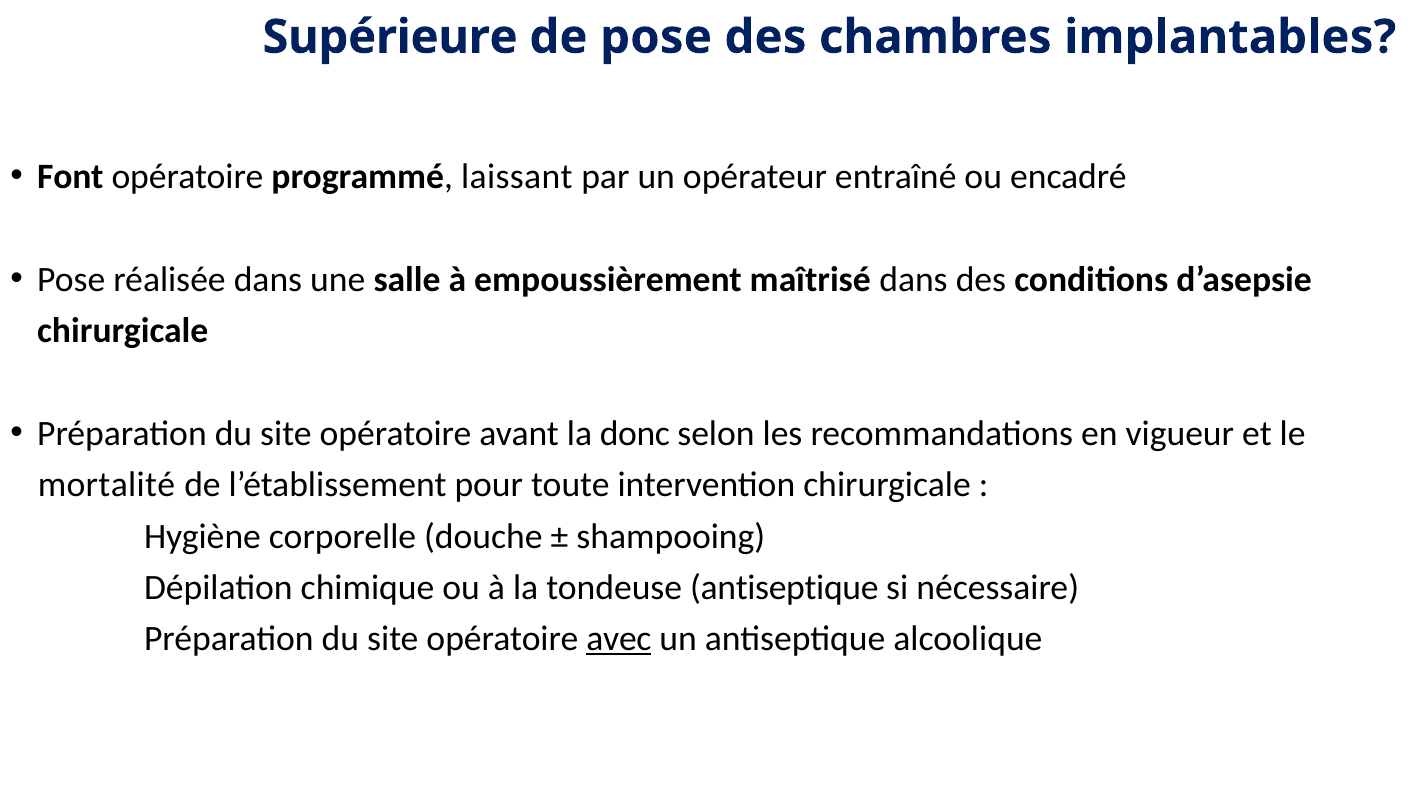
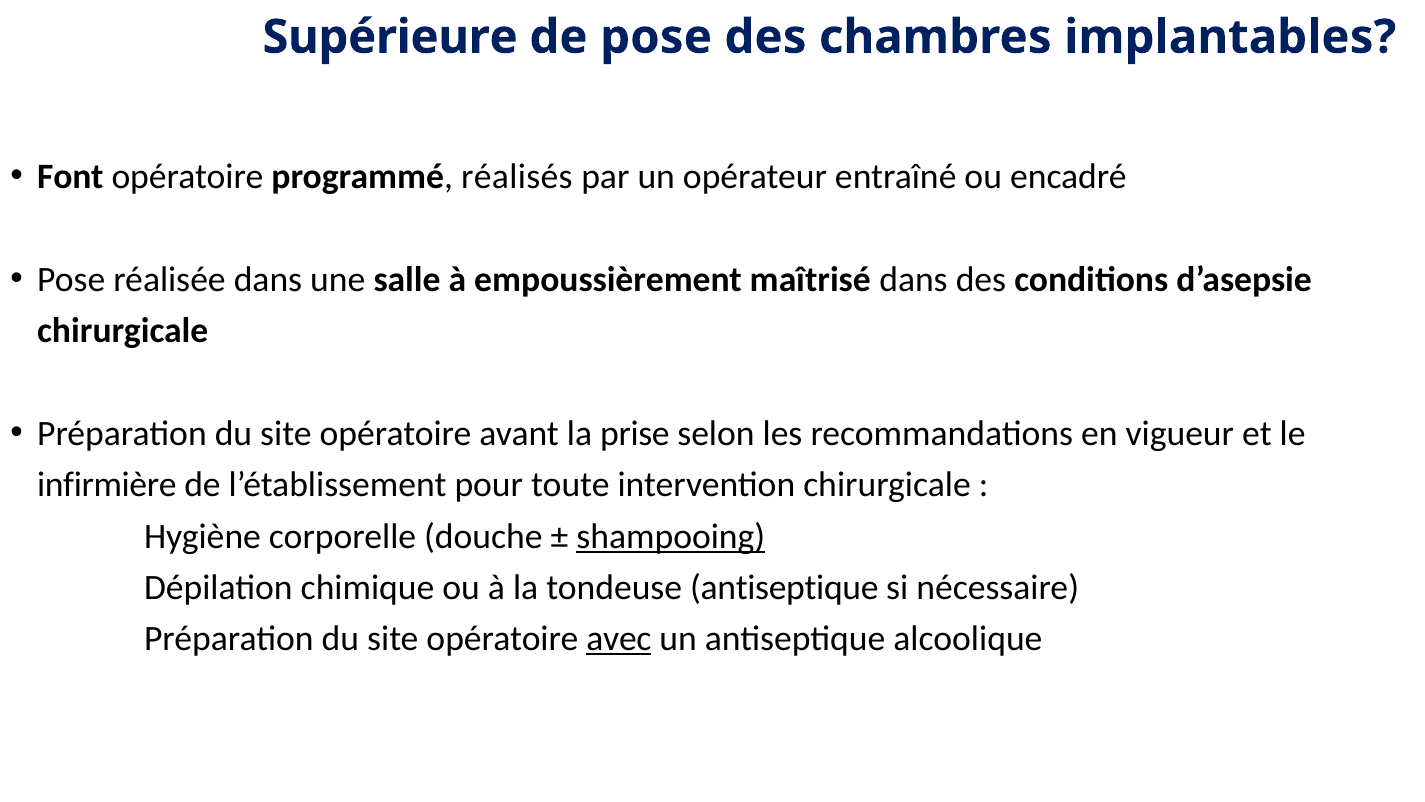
laissant: laissant -> réalisés
donc: donc -> prise
mortalité: mortalité -> infirmière
shampooing underline: none -> present
